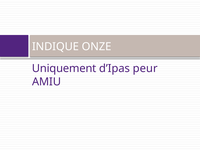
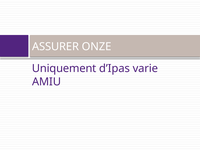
INDIQUE: INDIQUE -> ASSURER
peur: peur -> varie
